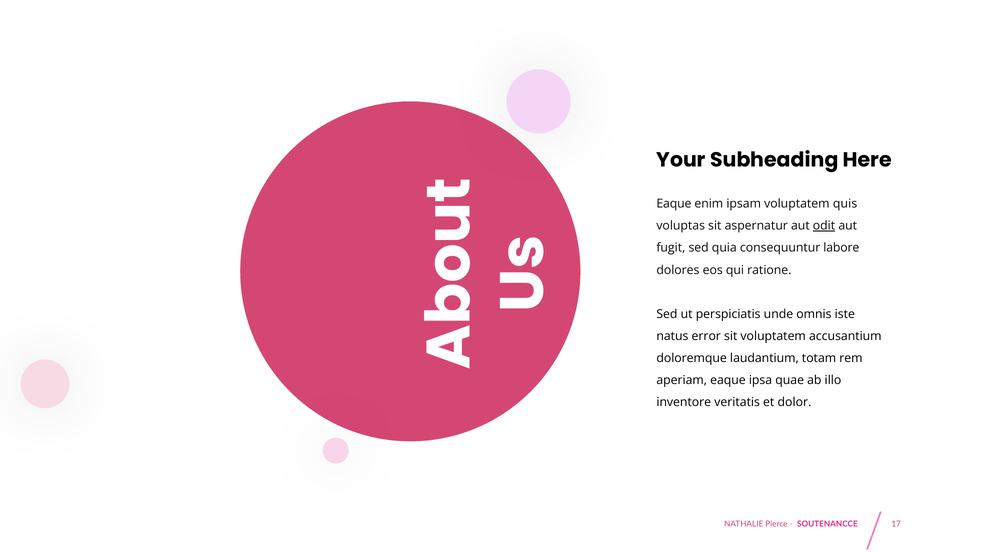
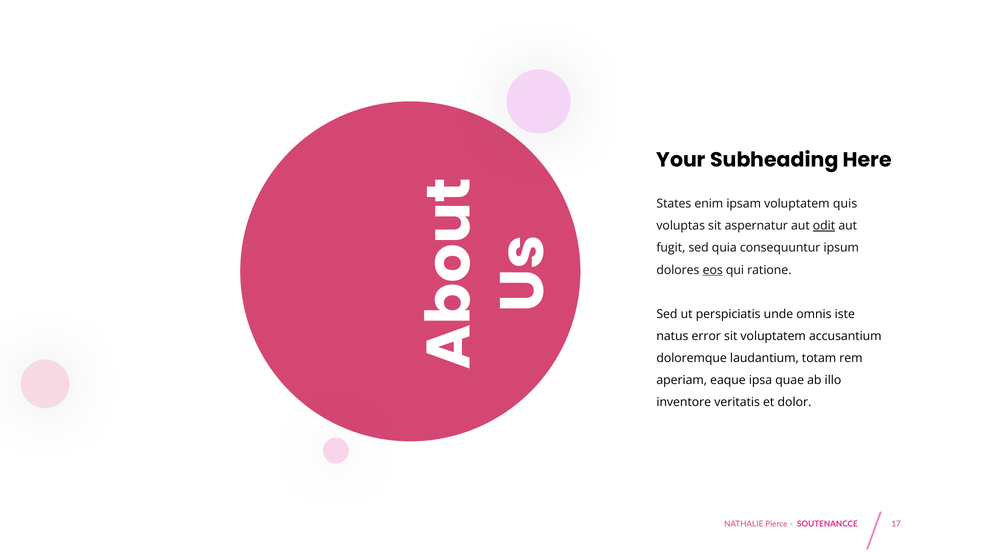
Eaque at (674, 204): Eaque -> States
labore: labore -> ipsum
eos underline: none -> present
